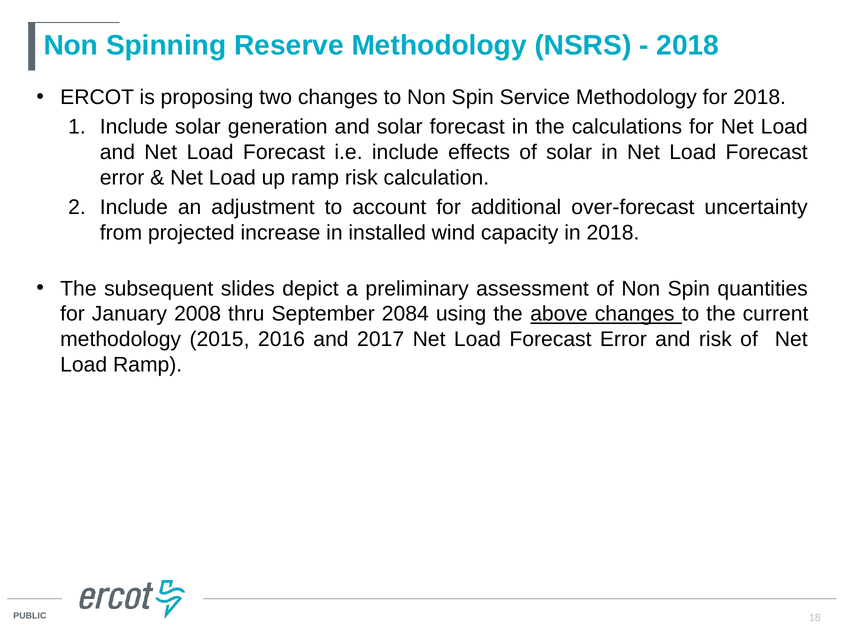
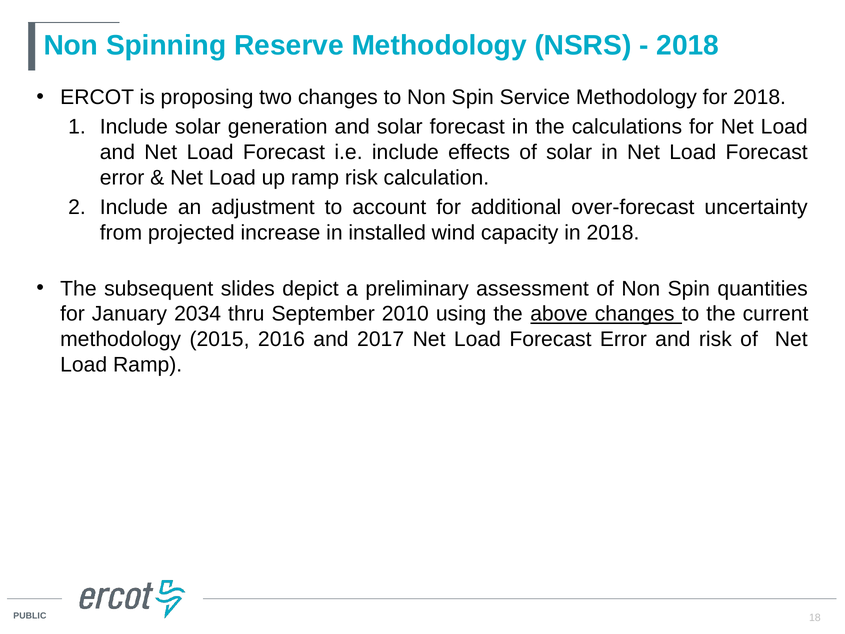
2008: 2008 -> 2034
2084: 2084 -> 2010
